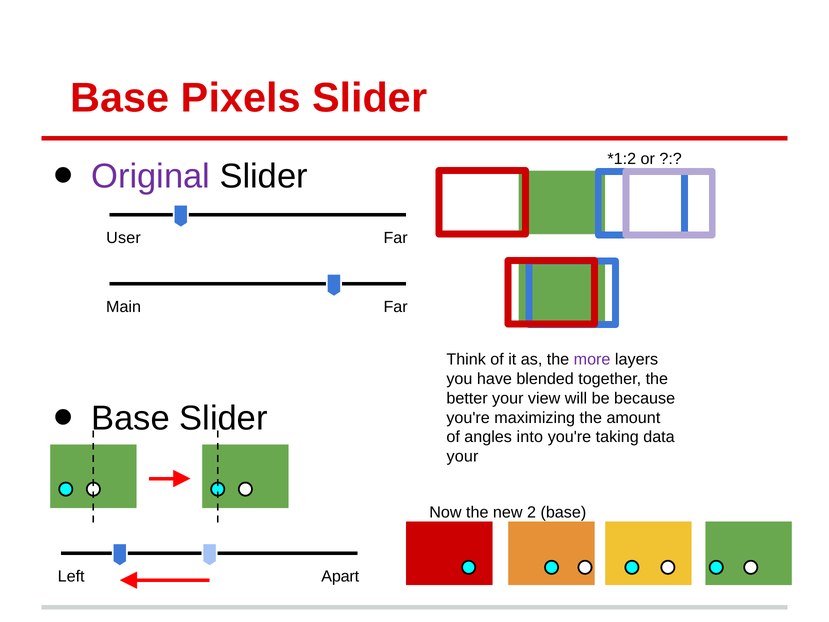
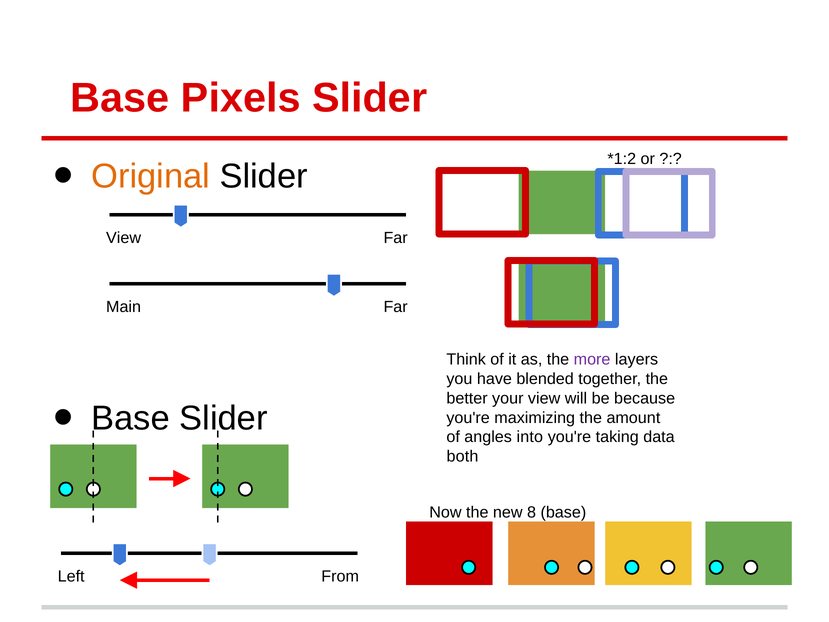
Original colour: purple -> orange
User at (123, 238): User -> View
your at (462, 456): your -> both
2: 2 -> 8
Apart: Apart -> From
